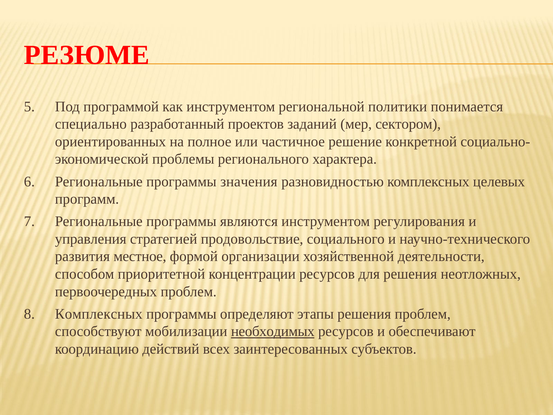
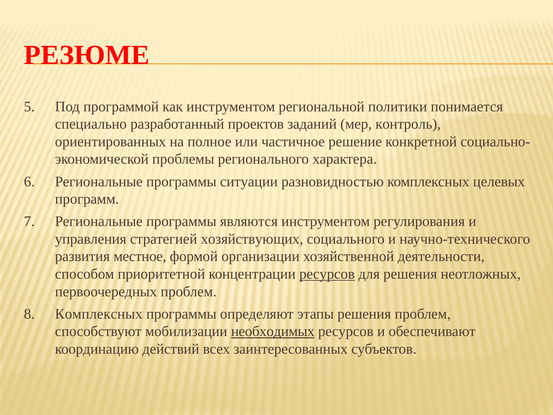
сектором: сектором -> контроль
значения: значения -> ситуации
продовольствие: продовольствие -> хозяйствующих
ресурсов at (327, 274) underline: none -> present
